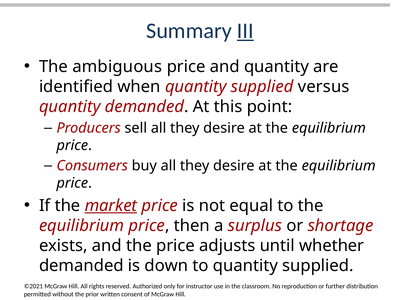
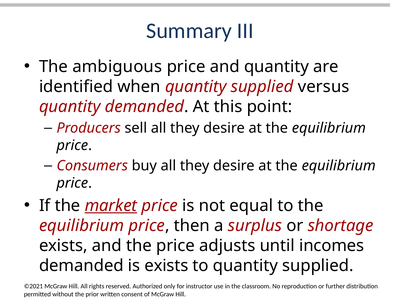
III underline: present -> none
whether: whether -> incomes
is down: down -> exists
